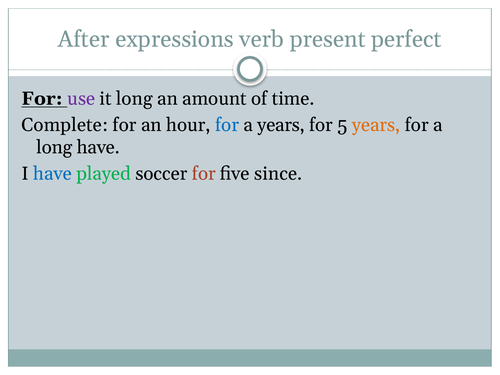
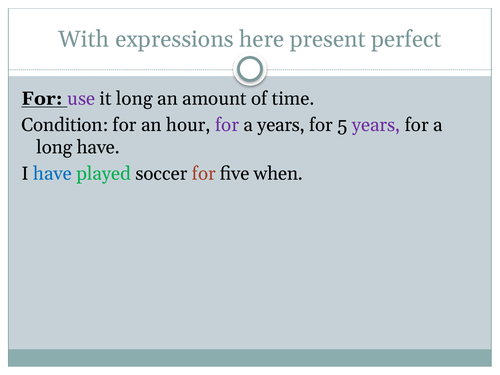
After: After -> With
verb: verb -> here
Complete: Complete -> Condition
for at (227, 125) colour: blue -> purple
years at (376, 125) colour: orange -> purple
since: since -> when
